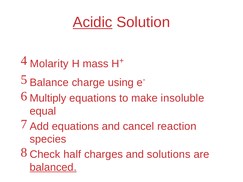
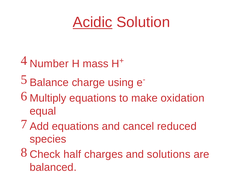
Molarity: Molarity -> Number
insoluble: insoluble -> oxidation
reaction: reaction -> reduced
balanced underline: present -> none
